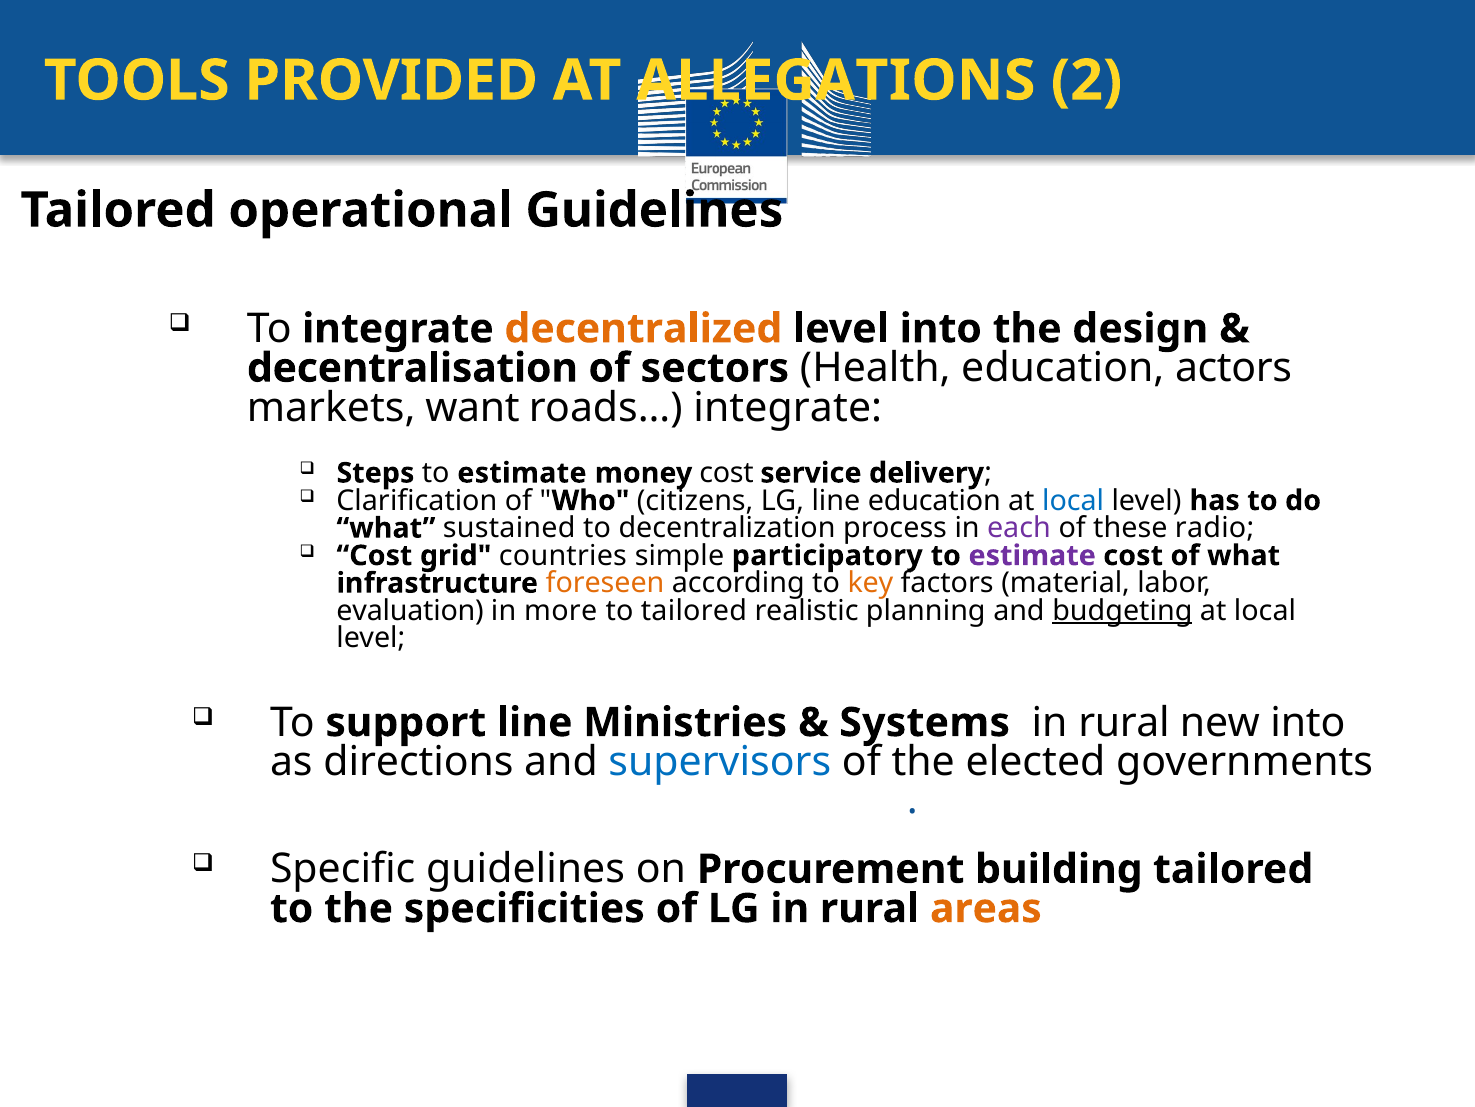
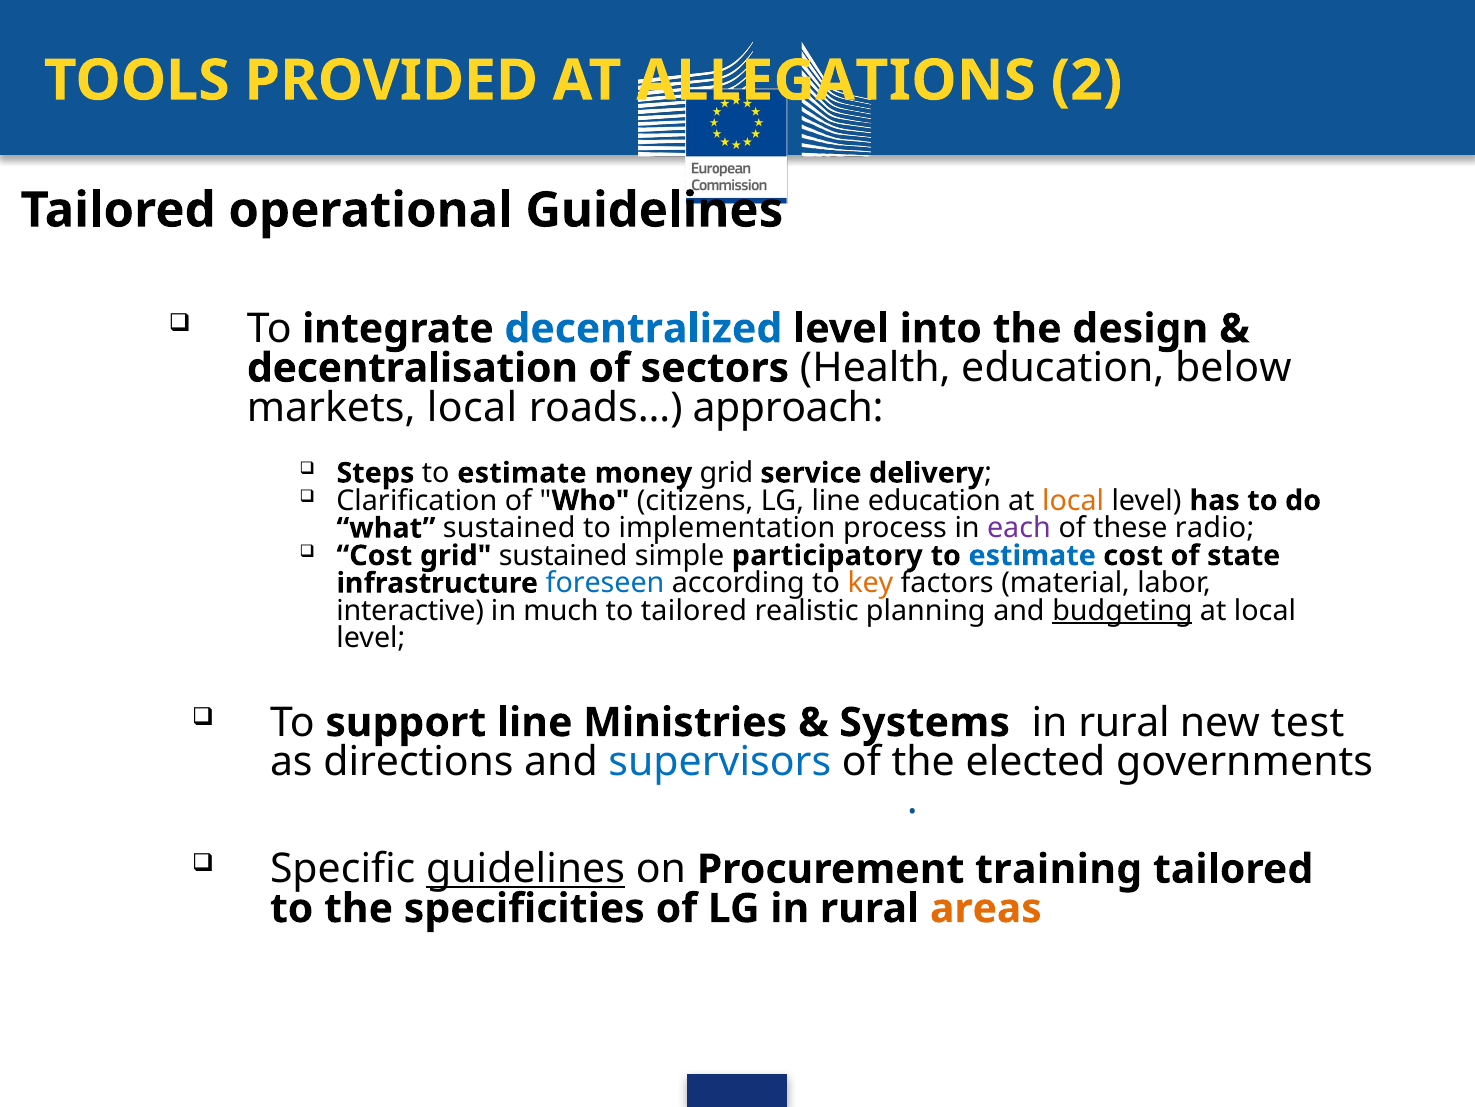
decentralized colour: orange -> blue
actors: actors -> below
markets want: want -> local
roads… integrate: integrate -> approach
money cost: cost -> grid
local at (1073, 500) colour: blue -> orange
decentralization: decentralization -> implementation
grid countries: countries -> sustained
estimate at (1032, 555) colour: purple -> blue
of what: what -> state
foreseen colour: orange -> blue
evaluation: evaluation -> interactive
more: more -> much
new into: into -> test
guidelines at (526, 869) underline: none -> present
building: building -> training
